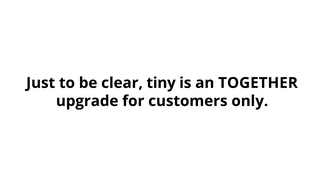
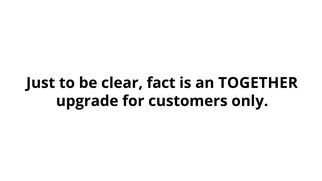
tiny: tiny -> fact
